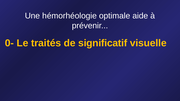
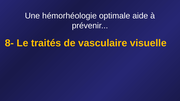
0-: 0- -> 8-
significatif: significatif -> vasculaire
